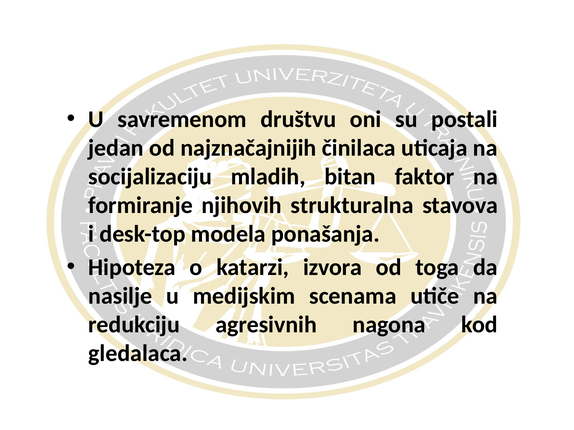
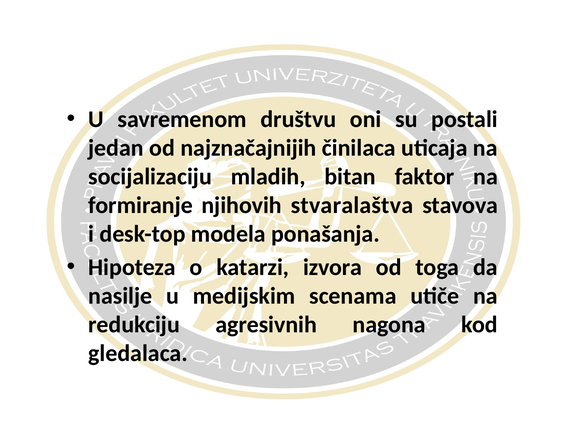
strukturalna: strukturalna -> stvaralaštva
